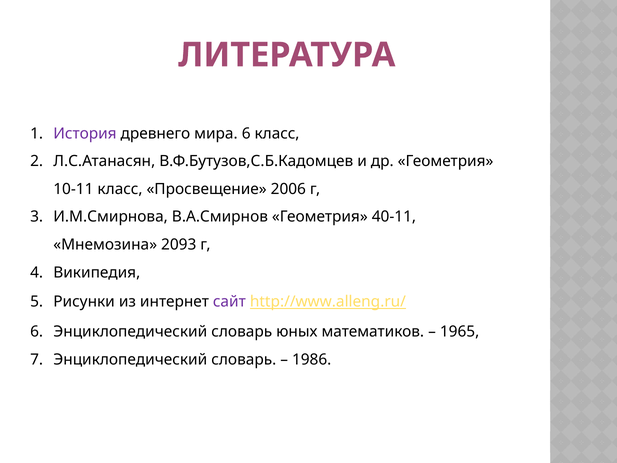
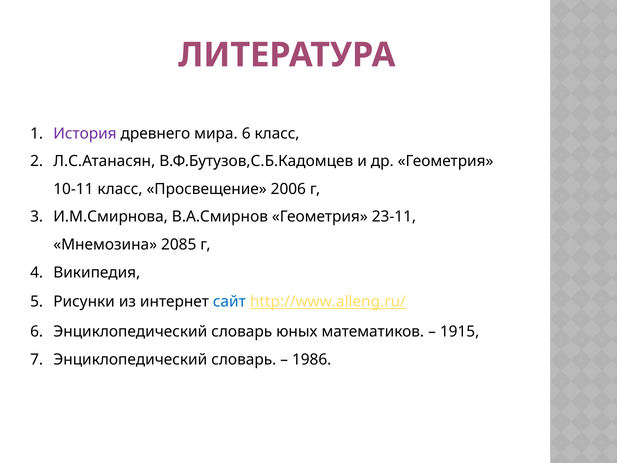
40-11: 40-11 -> 23-11
2093: 2093 -> 2085
сайт colour: purple -> blue
1965: 1965 -> 1915
